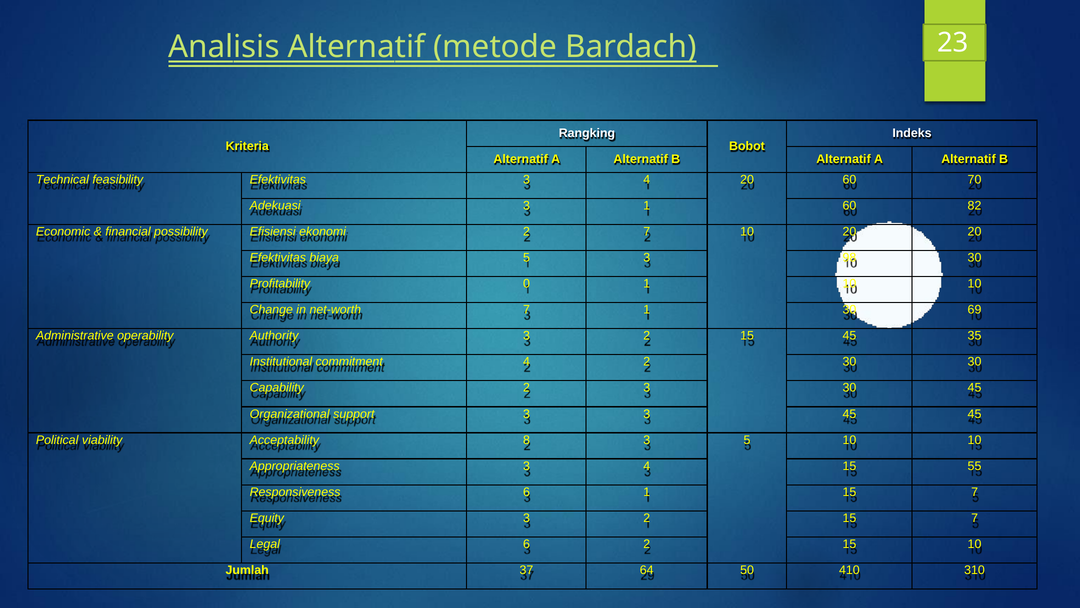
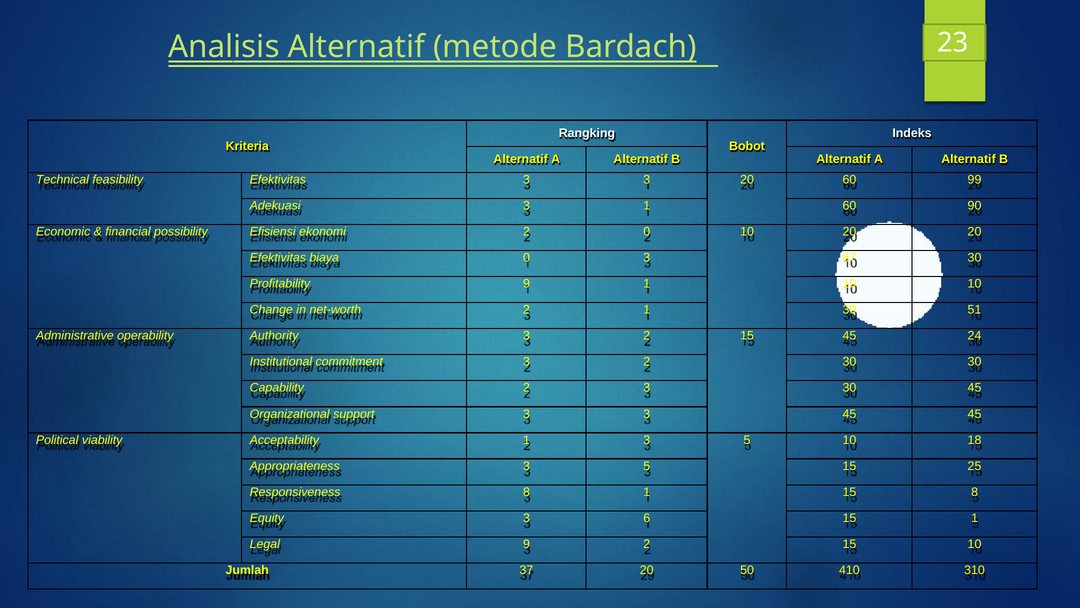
Efektivitas 3 4: 4 -> 3
70: 70 -> 99
82: 82 -> 90
2 7: 7 -> 0
biaya 5: 5 -> 0
98: 98 -> 67
Profitability 0: 0 -> 9
net-worth 7: 7 -> 2
69: 69 -> 51
35: 35 -> 24
commitment 4: 4 -> 3
Acceptability 8: 8 -> 1
5 10 10: 10 -> 18
Appropriateness 3 4: 4 -> 5
55: 55 -> 25
Responsiveness 6: 6 -> 8
1 15 7: 7 -> 8
Equity 3 2: 2 -> 6
7 at (975, 518): 7 -> 1
Legal 6: 6 -> 9
37 64: 64 -> 20
